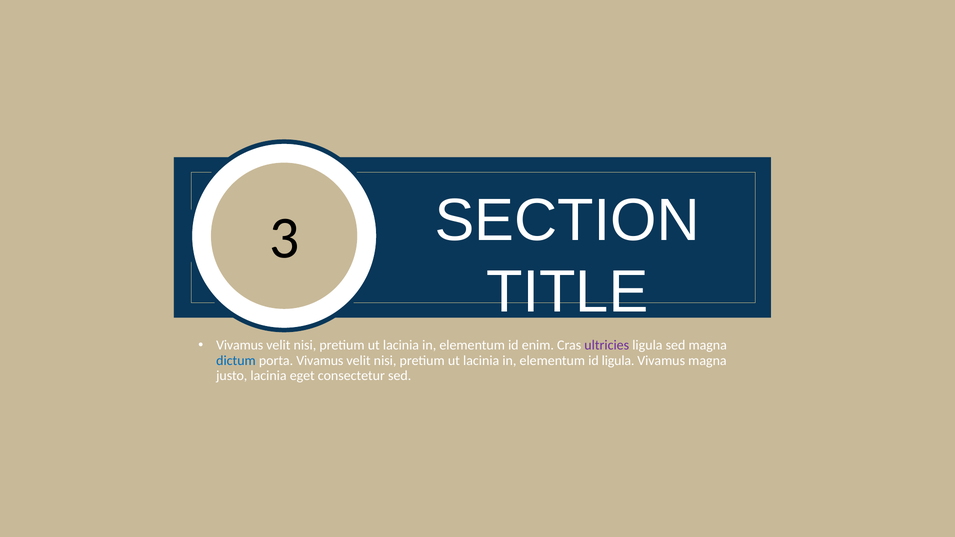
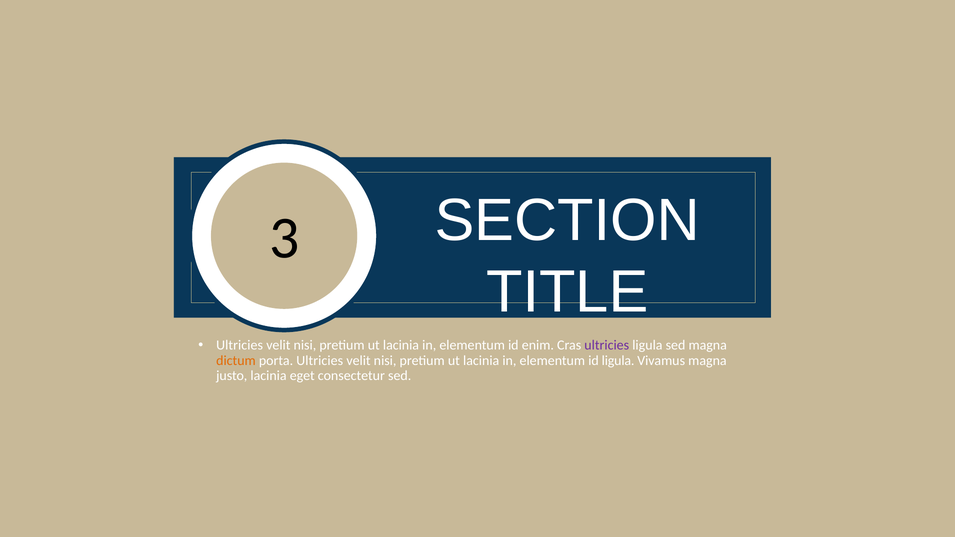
Vivamus at (240, 346): Vivamus -> Ultricies
dictum colour: blue -> orange
porta Vivamus: Vivamus -> Ultricies
